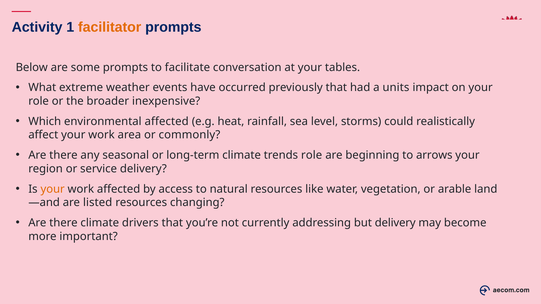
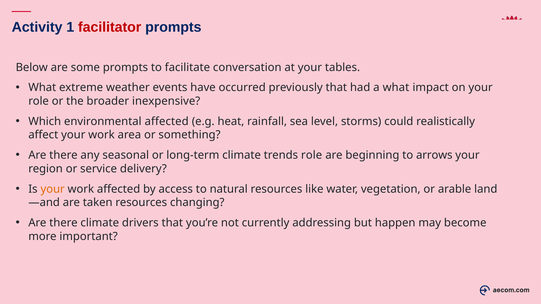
facilitator colour: orange -> red
a units: units -> what
commonly: commonly -> something
listed: listed -> taken
but delivery: delivery -> happen
